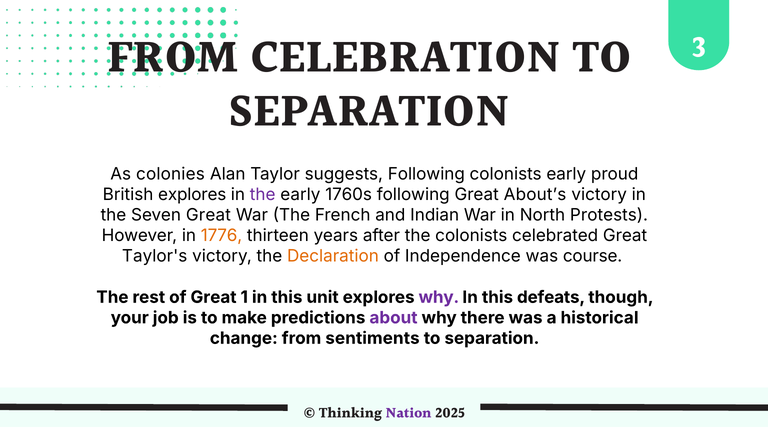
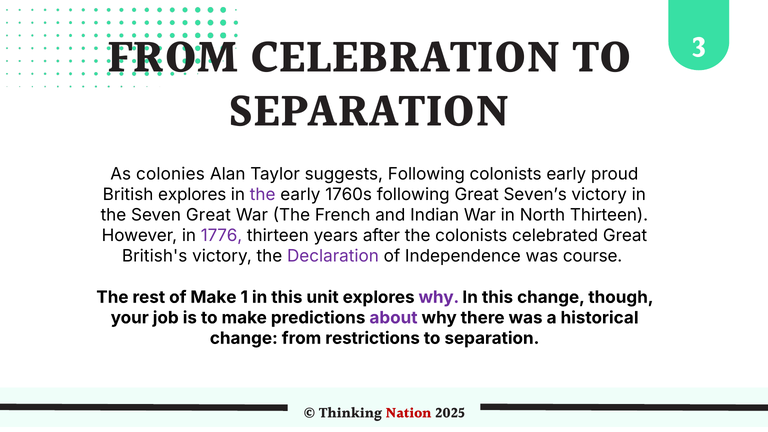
About’s: About’s -> Seven’s
North Protests: Protests -> Thirteen
1776 colour: orange -> purple
Taylor's: Taylor's -> British's
Declaration colour: orange -> purple
of Great: Great -> Make
this defeats: defeats -> change
sentiments: sentiments -> restrictions
Nation colour: purple -> red
